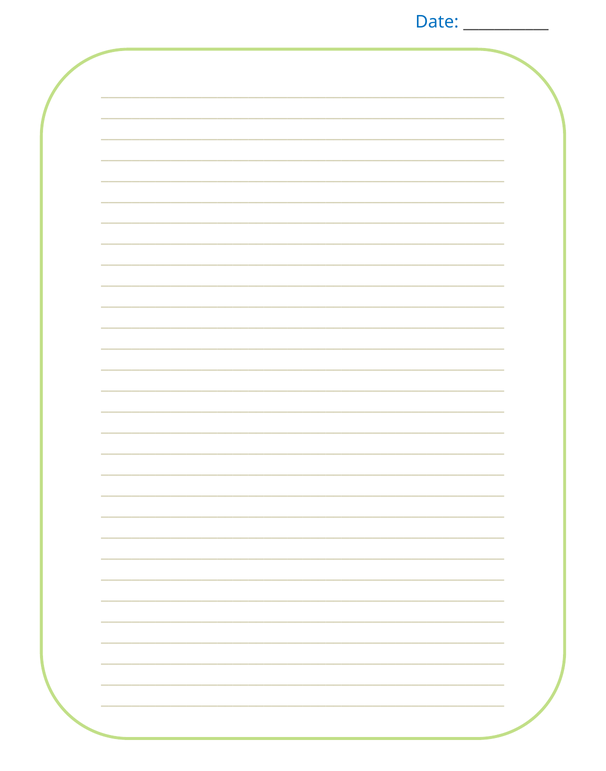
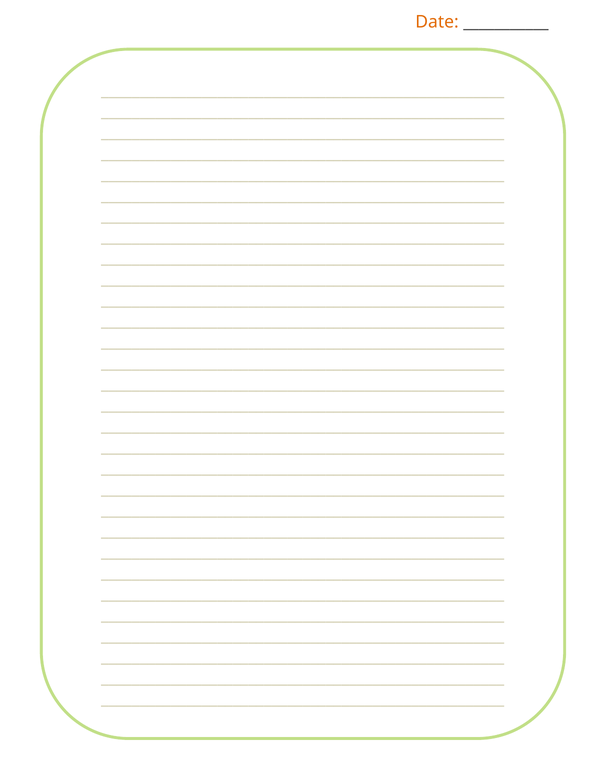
Date colour: blue -> orange
